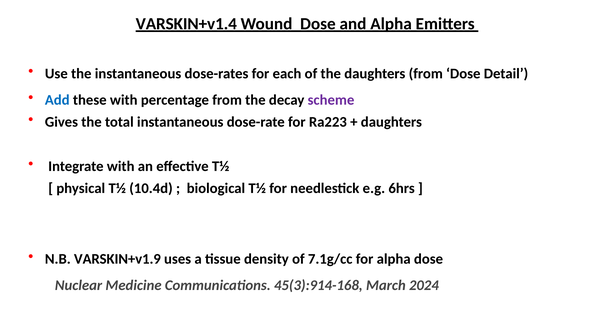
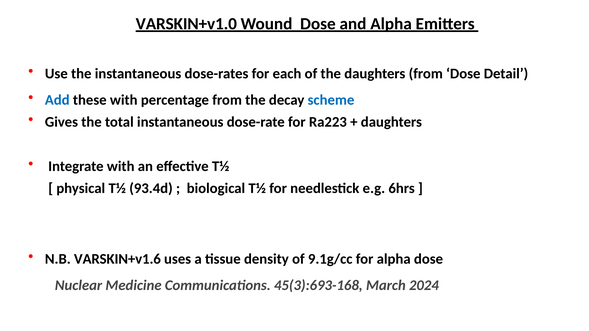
VARSKIN+v1.4: VARSKIN+v1.4 -> VARSKIN+v1.0
scheme colour: purple -> blue
10.4d: 10.4d -> 93.4d
VARSKIN+v1.9: VARSKIN+v1.9 -> VARSKIN+v1.6
7.1g/cc: 7.1g/cc -> 9.1g/cc
45(3):914-168: 45(3):914-168 -> 45(3):693-168
